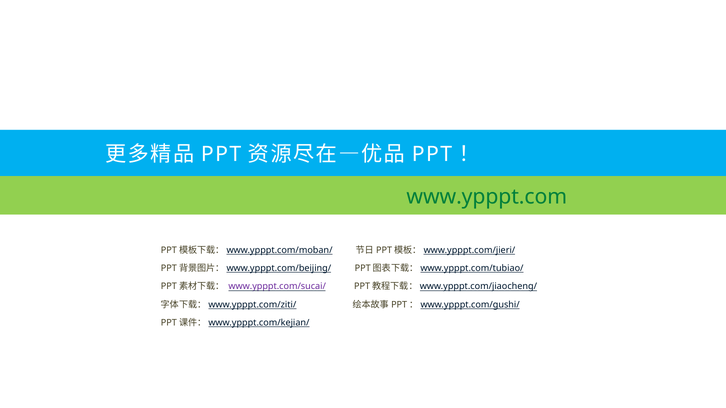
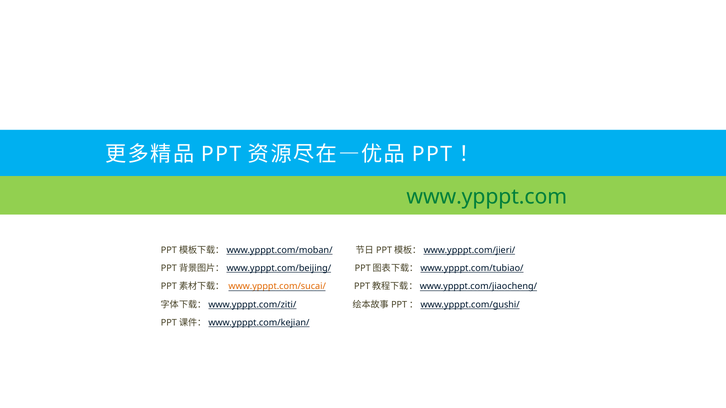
www.ypppt.com/sucai/ colour: purple -> orange
